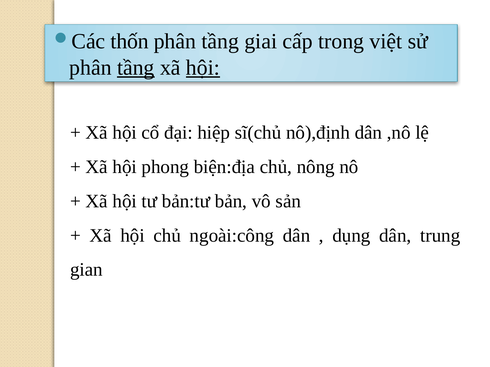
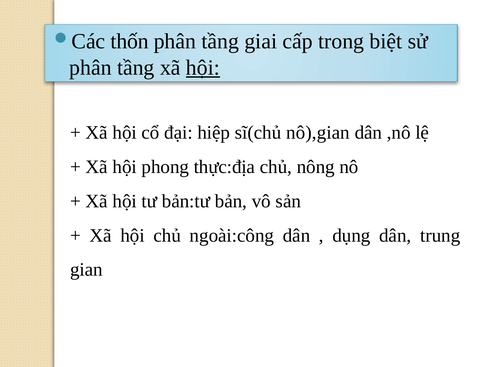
việt: việt -> biệt
tầng at (136, 68) underline: present -> none
nô),định: nô),định -> nô),gian
biện:địa: biện:địa -> thực:địa
